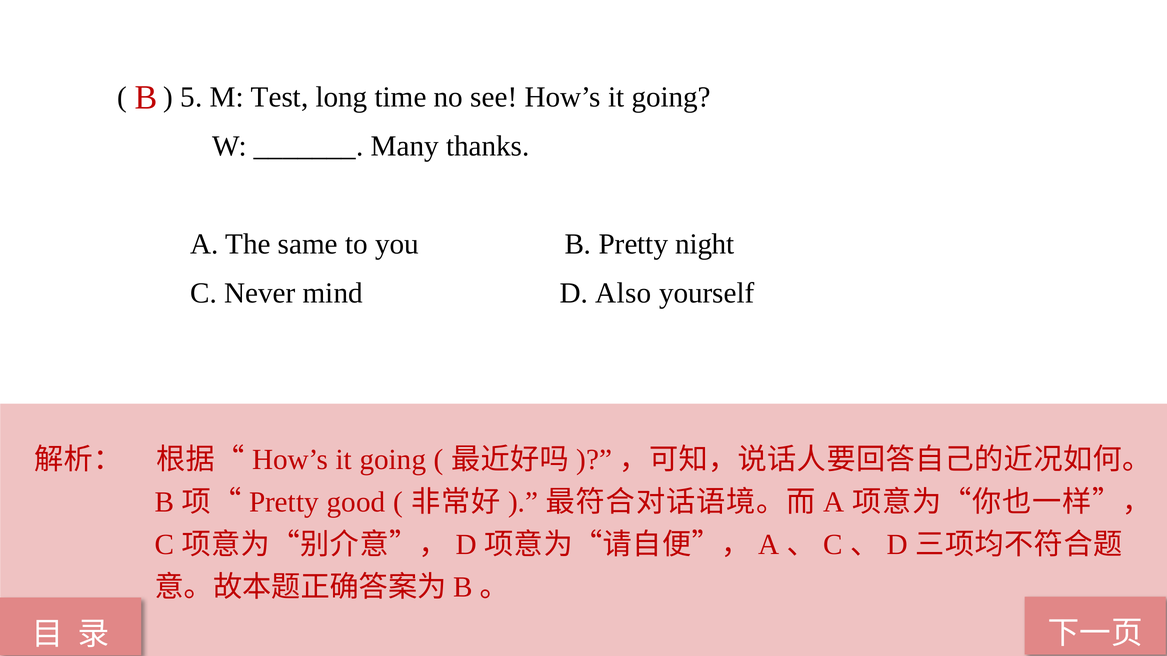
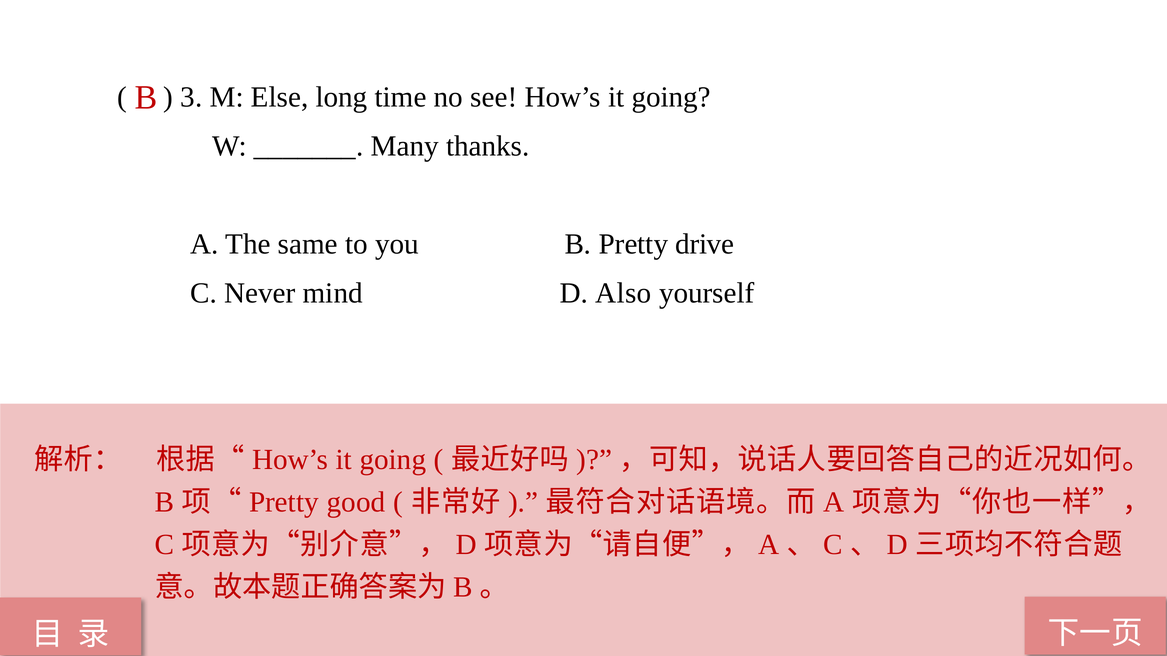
5: 5 -> 3
Test: Test -> Else
night: night -> drive
